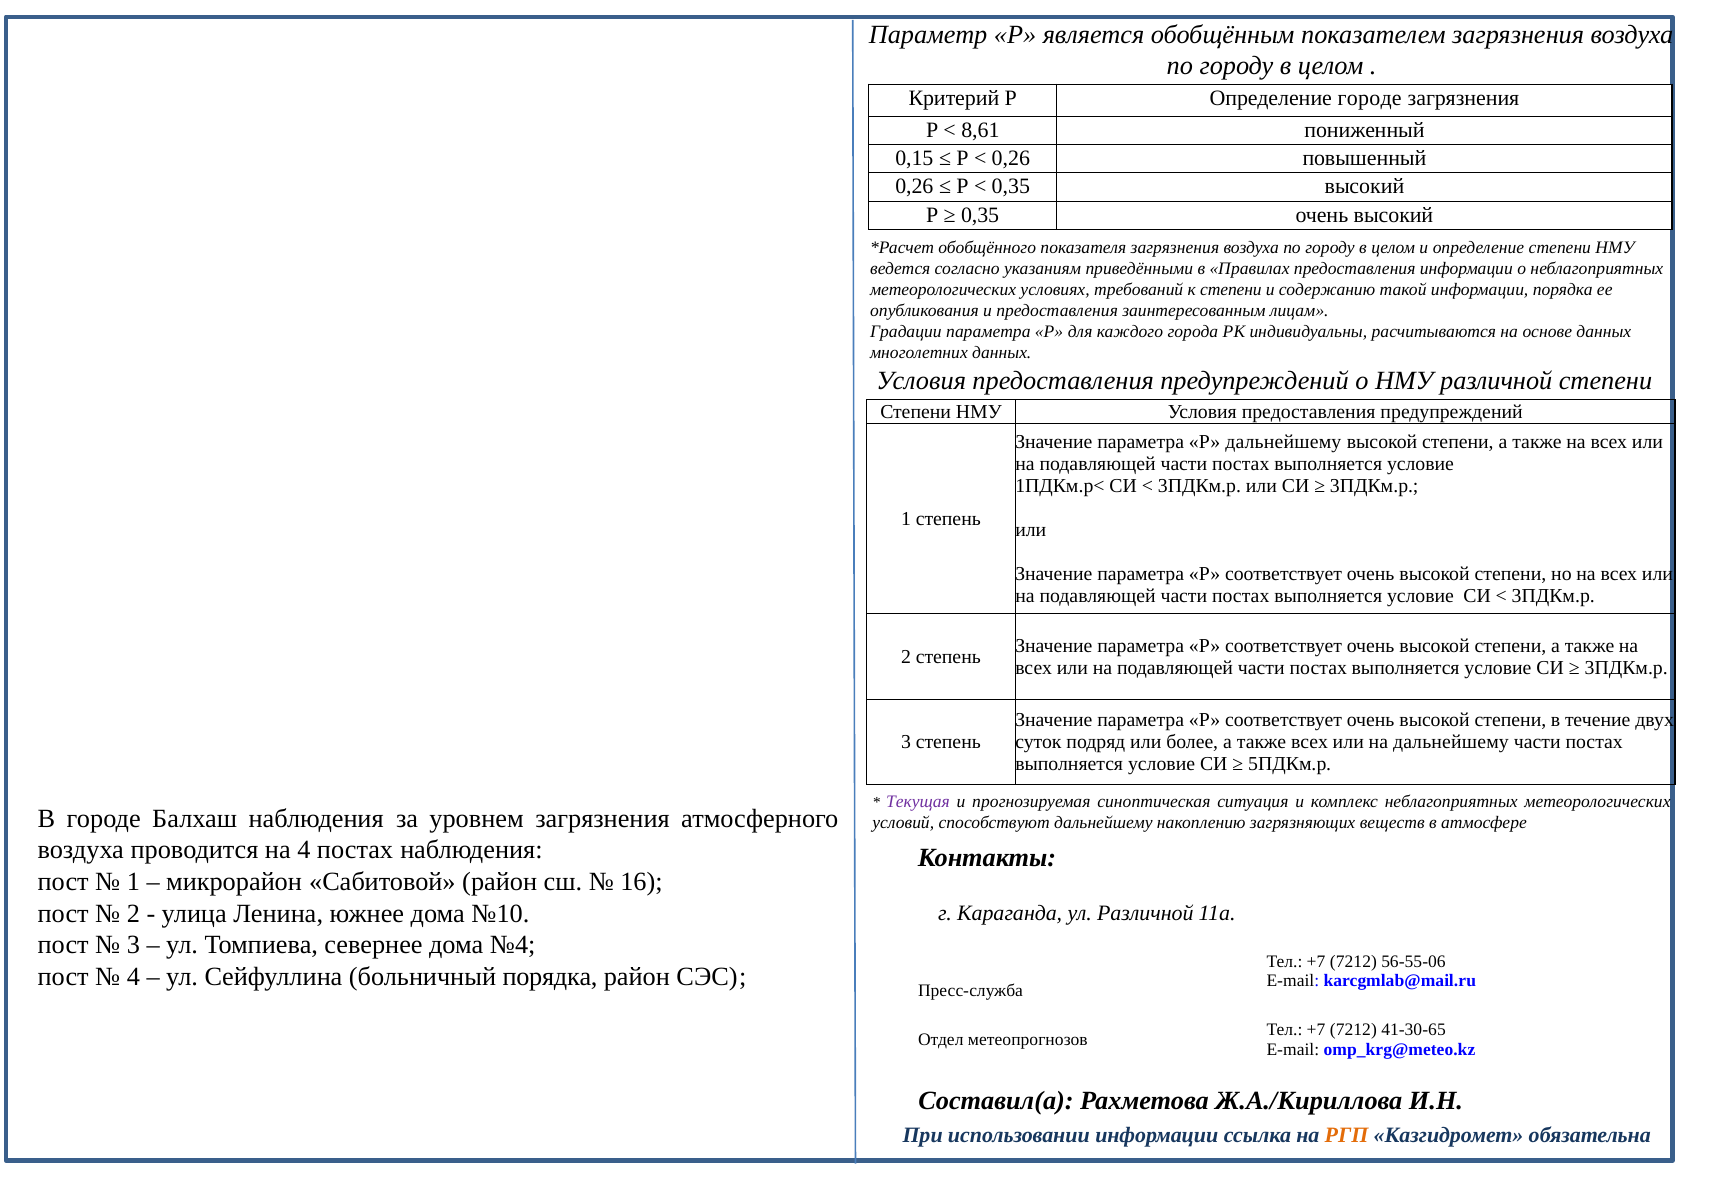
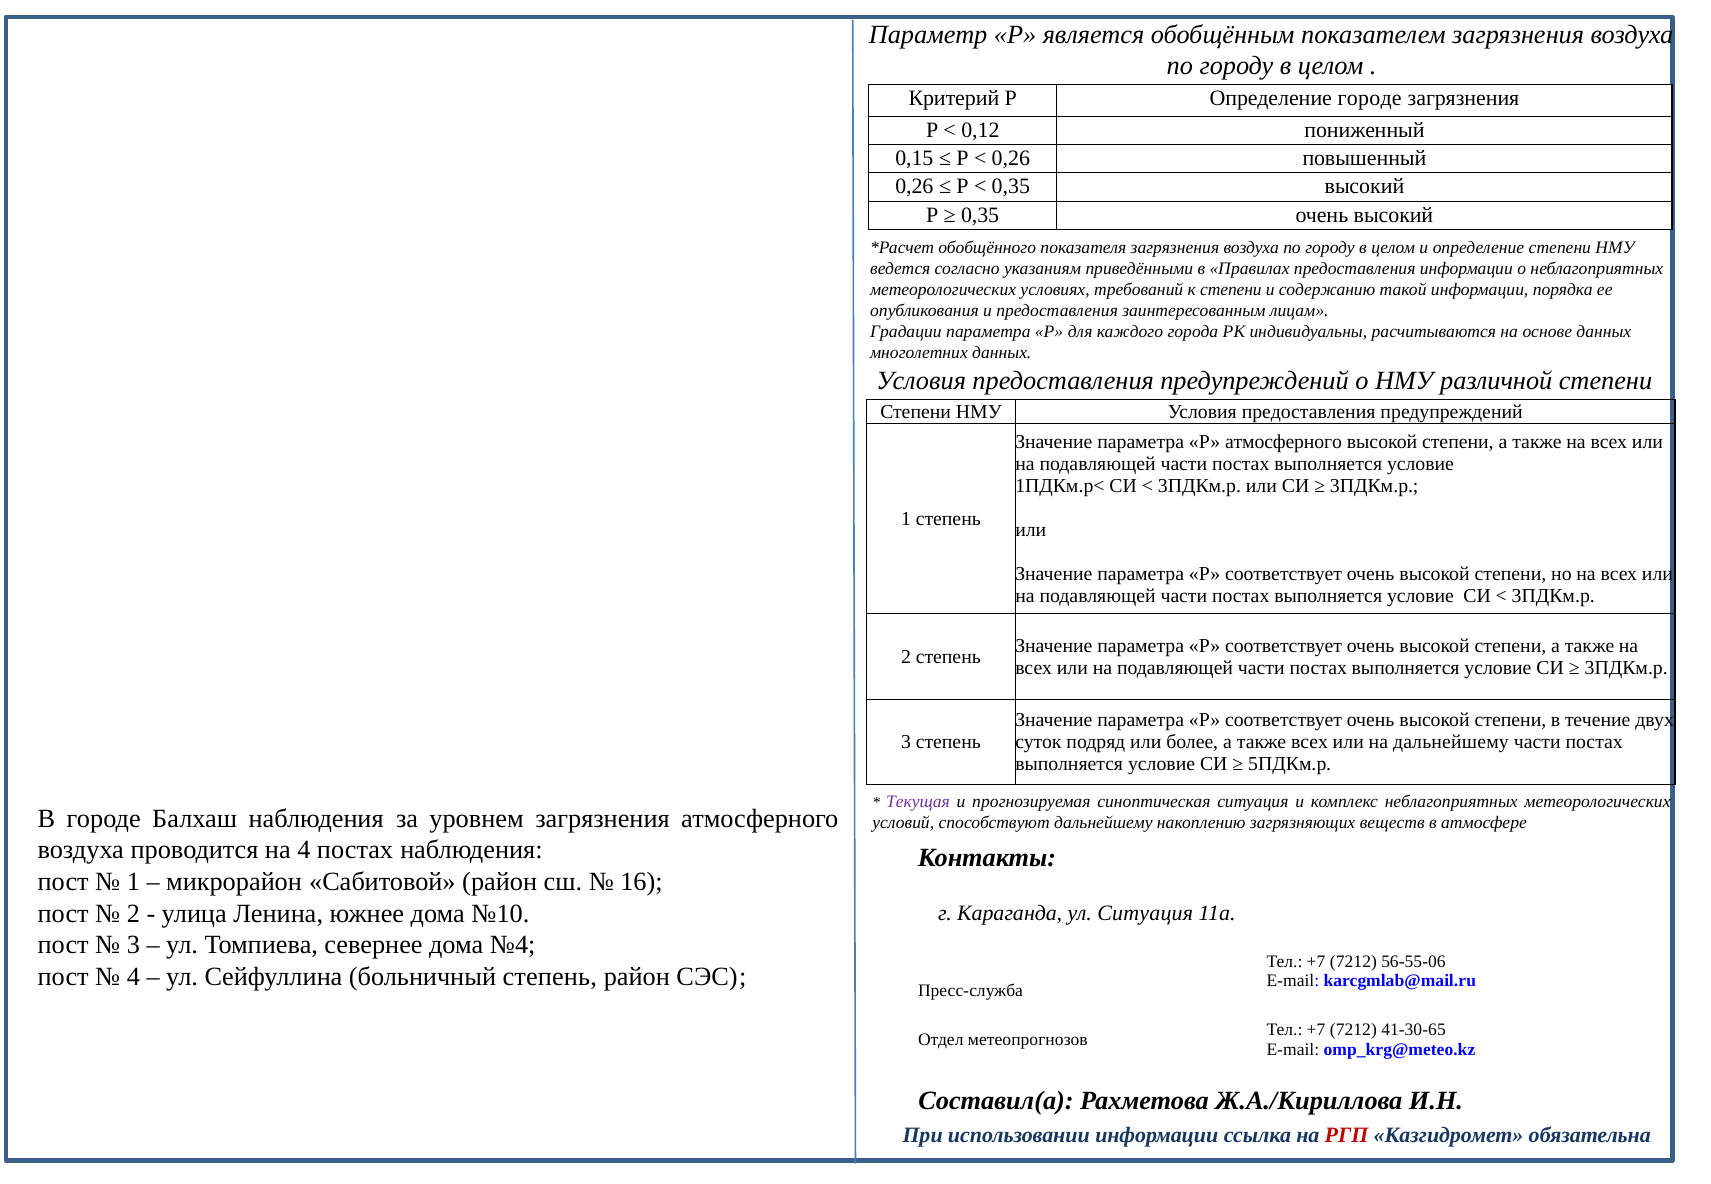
8,61: 8,61 -> 0,12
Р дальнейшему: дальнейшему -> атмосферного
ул Различной: Различной -> Ситуация
больничный порядка: порядка -> степень
РГП colour: orange -> red
